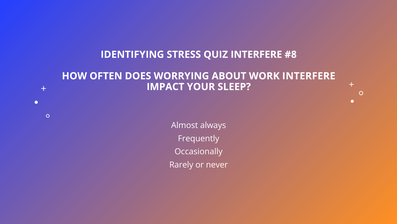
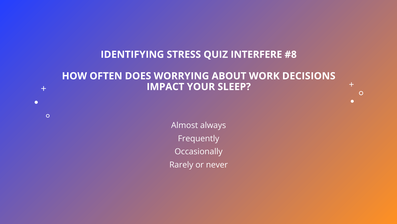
WORK INTERFERE: INTERFERE -> DECISIONS
